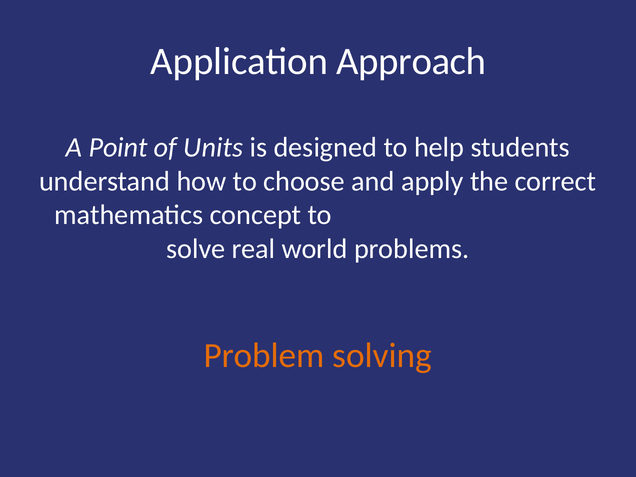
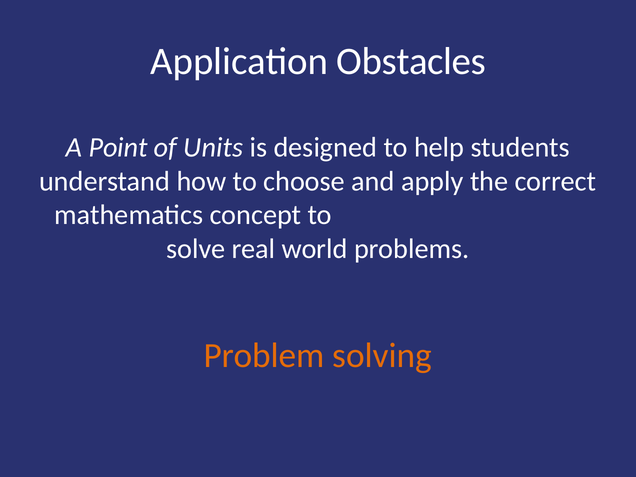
Approach: Approach -> Obstacles
